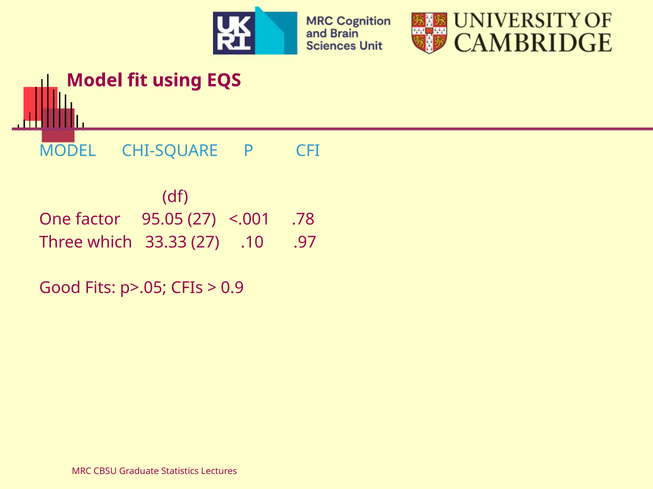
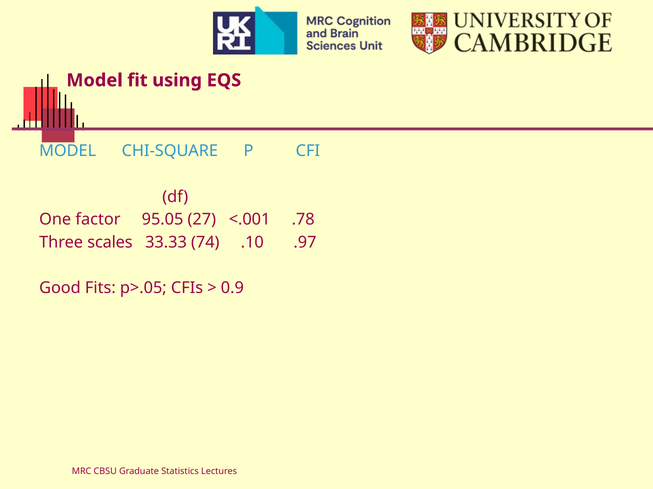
which: which -> scales
33.33 27: 27 -> 74
